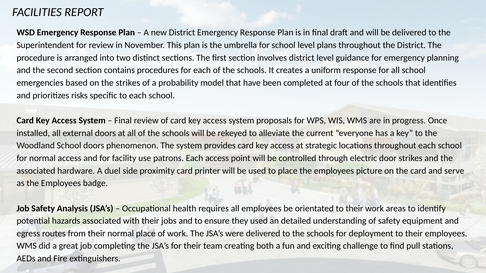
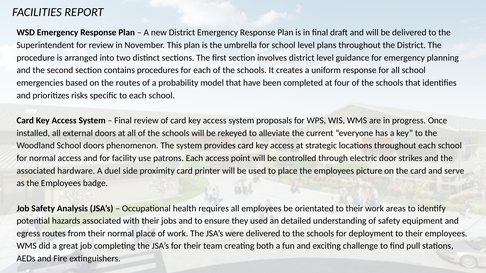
the strikes: strikes -> routes
